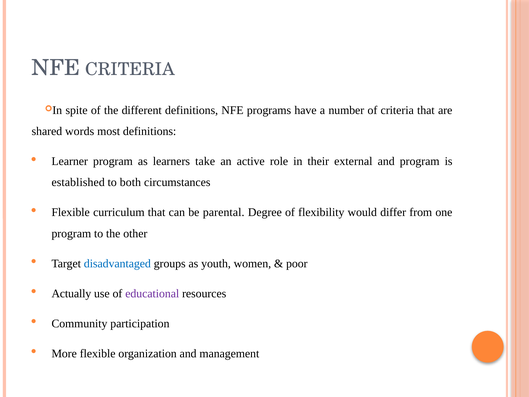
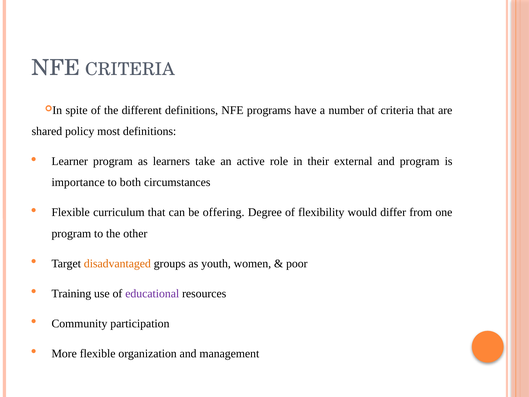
words: words -> policy
established: established -> importance
parental: parental -> offering
disadvantaged colour: blue -> orange
Actually: Actually -> Training
